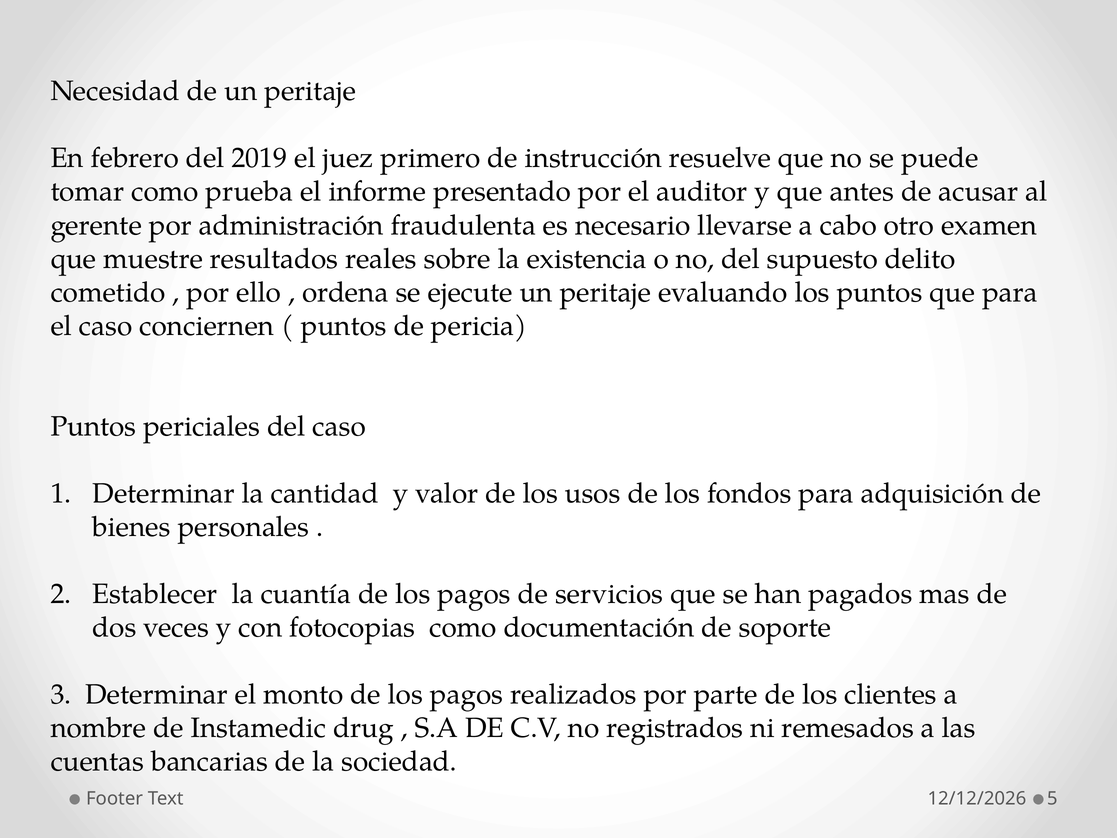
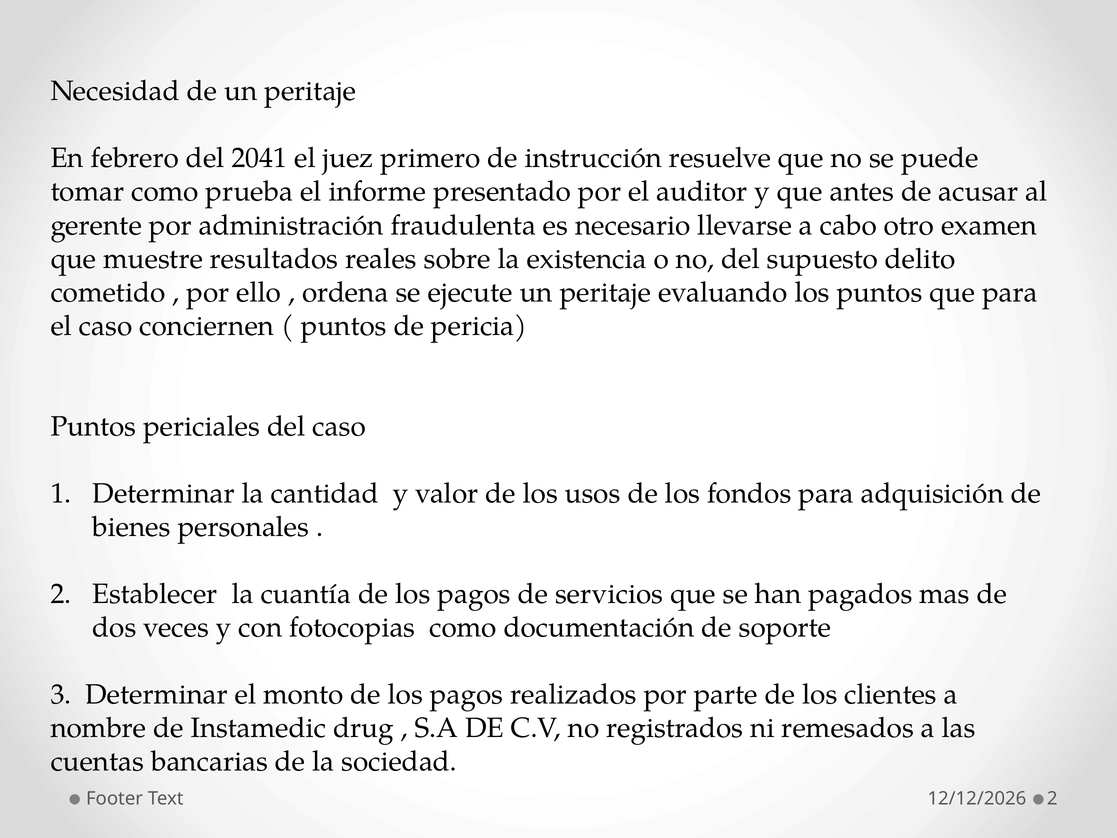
2019: 2019 -> 2041
Text 5: 5 -> 2
